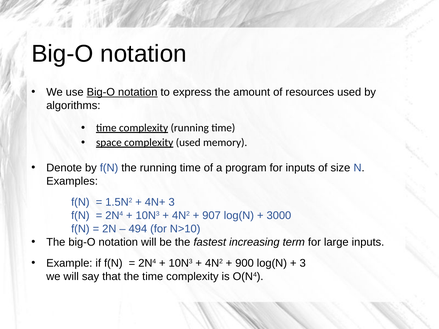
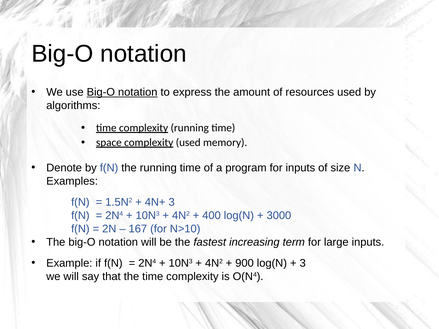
907: 907 -> 400
494: 494 -> 167
